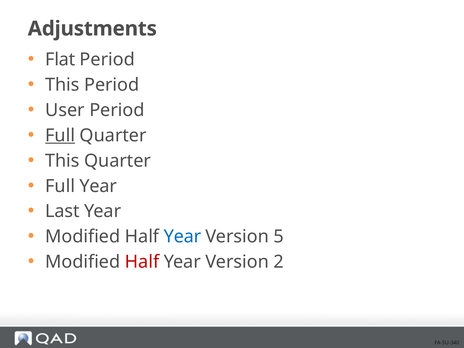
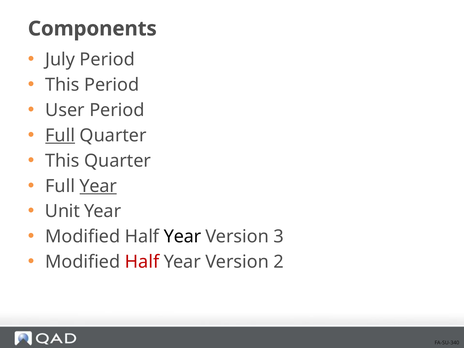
Adjustments: Adjustments -> Components
Flat: Flat -> July
Year at (98, 186) underline: none -> present
Last: Last -> Unit
Year at (182, 237) colour: blue -> black
5: 5 -> 3
